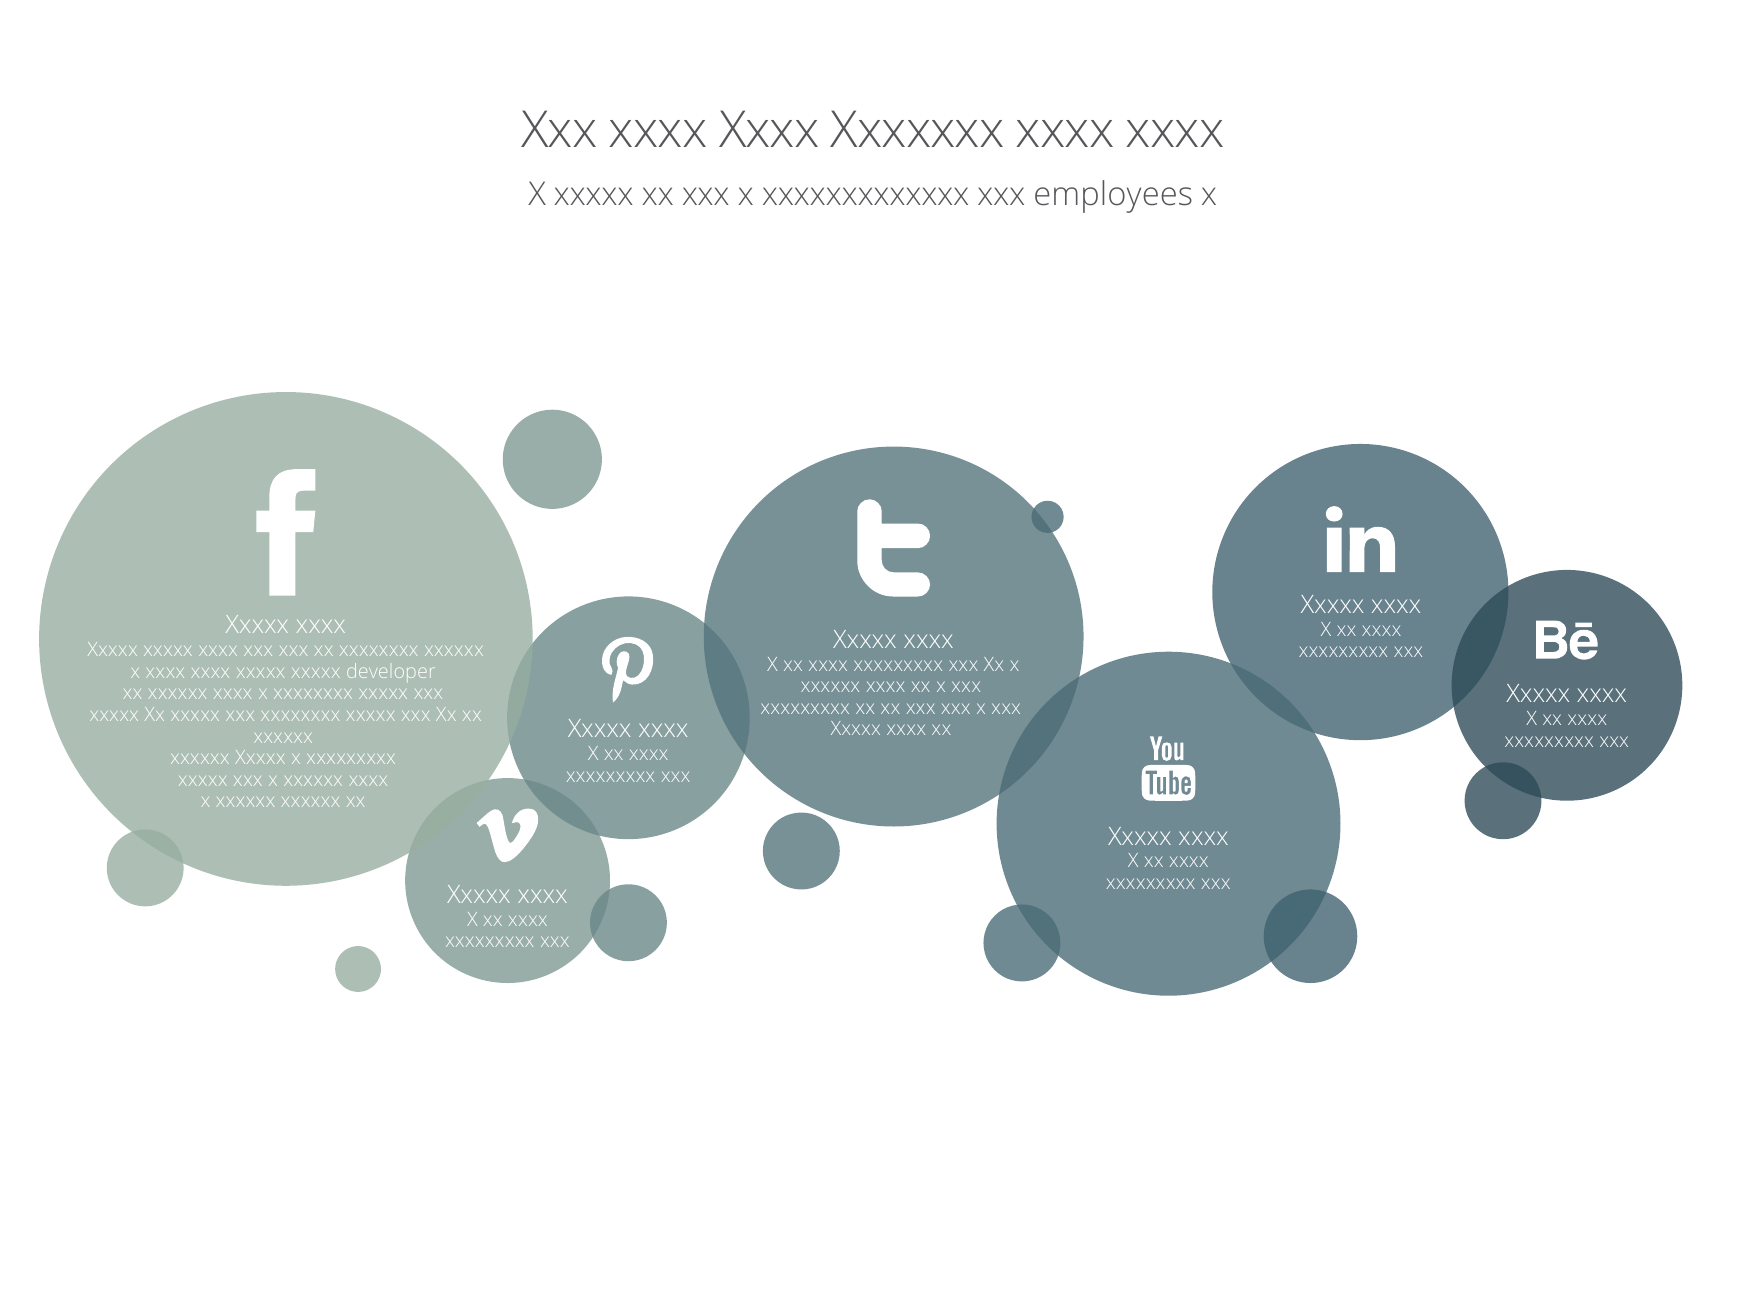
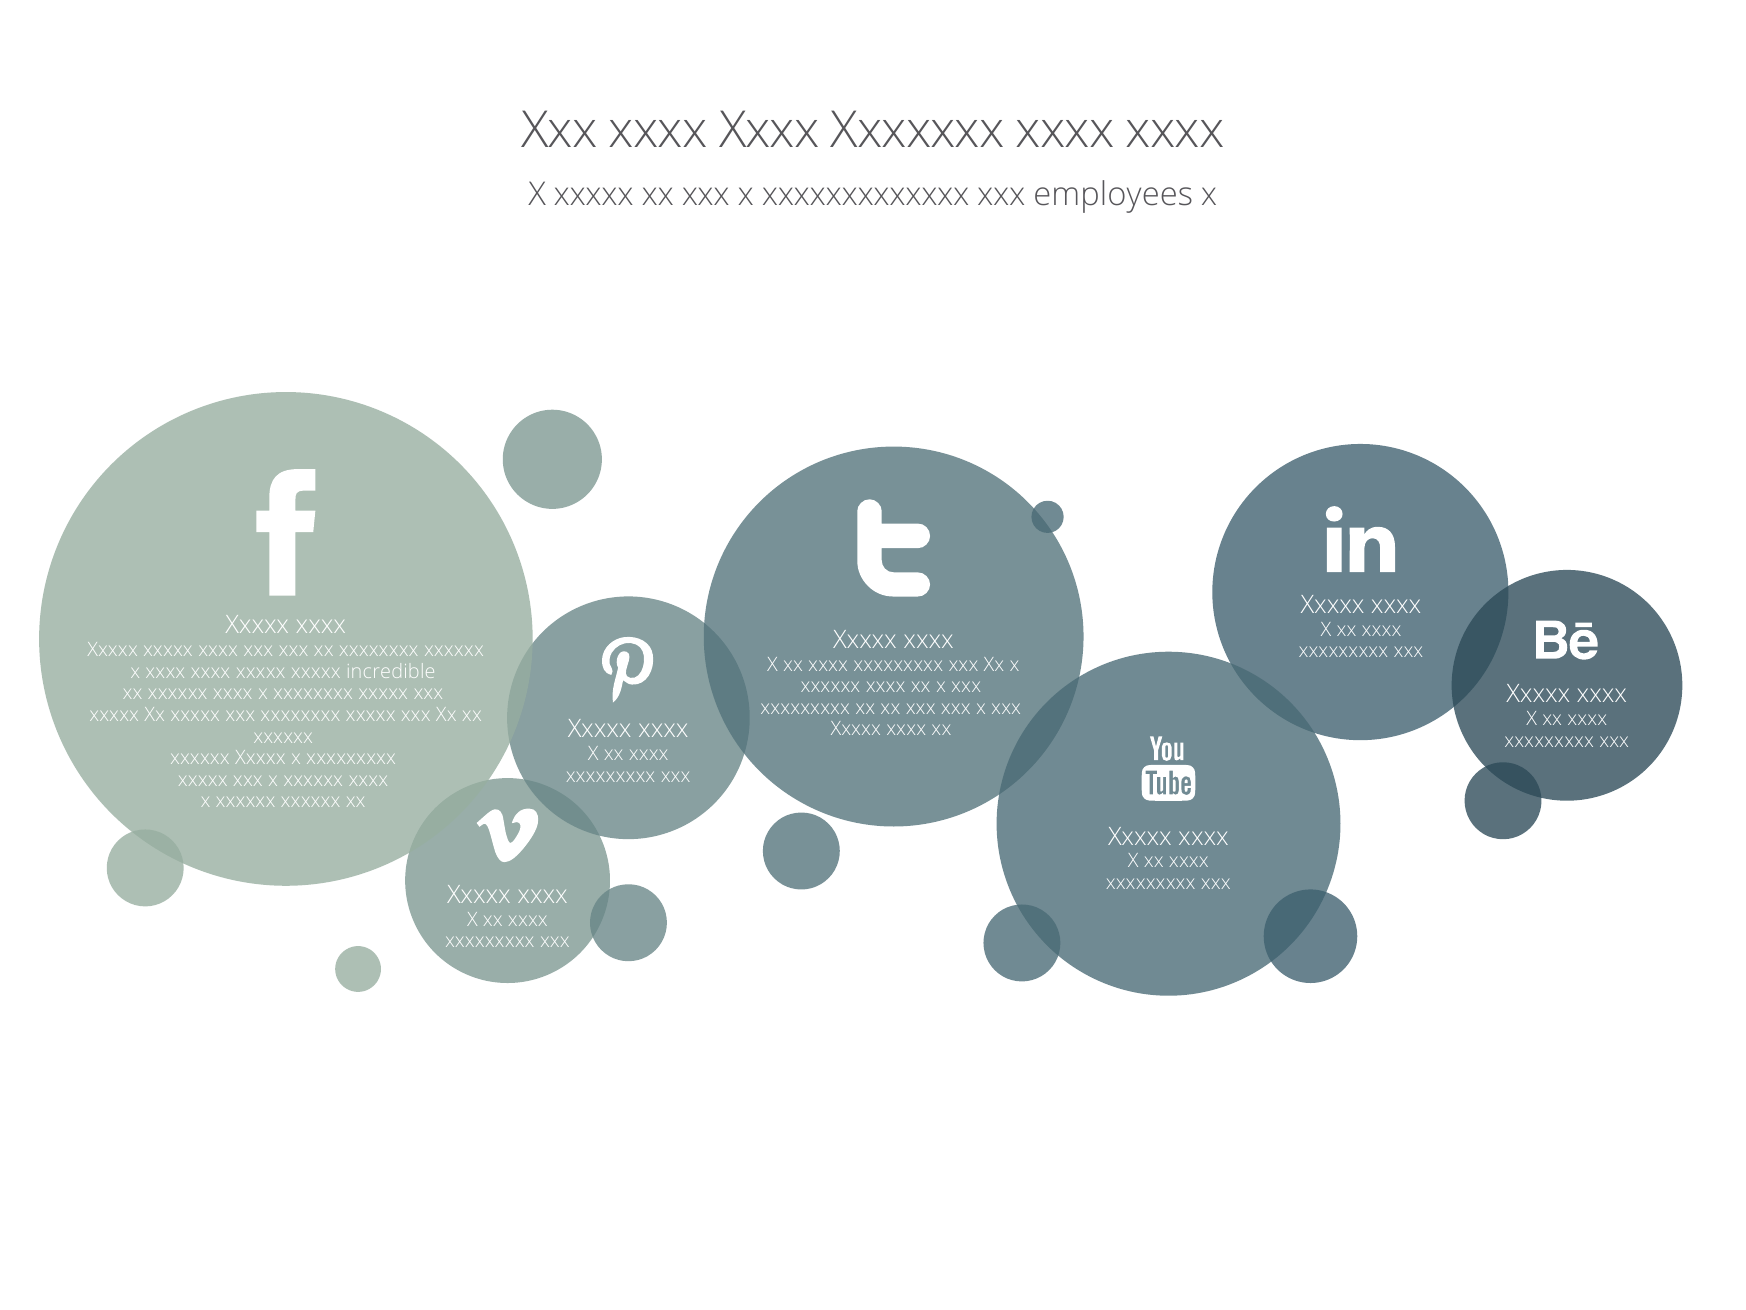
developer: developer -> incredible
